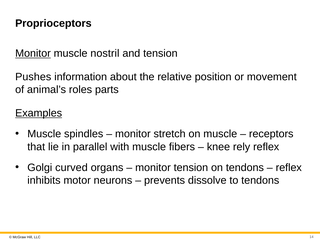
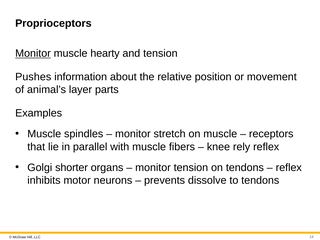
nostril: nostril -> hearty
roles: roles -> layer
Examples underline: present -> none
curved: curved -> shorter
